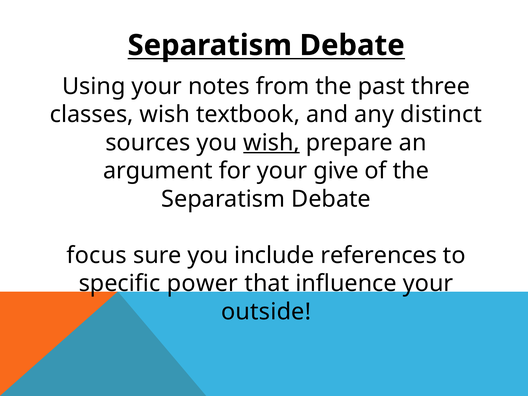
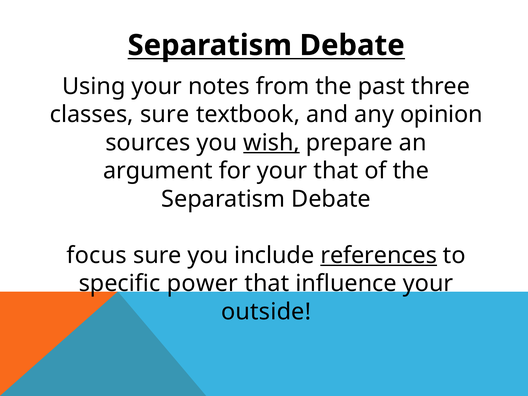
classes wish: wish -> sure
distinct: distinct -> opinion
your give: give -> that
references underline: none -> present
